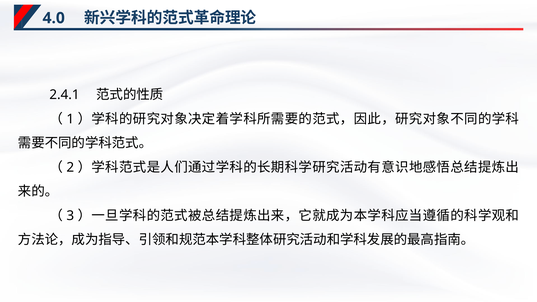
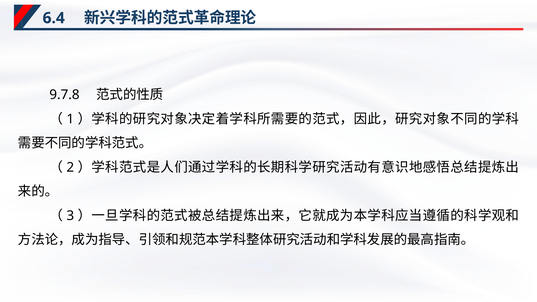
4.0: 4.0 -> 6.4
2.4.1: 2.4.1 -> 9.7.8
